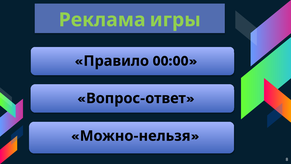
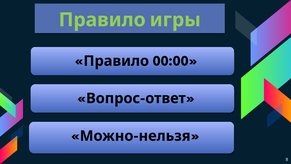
Реклама at (102, 20): Реклама -> Правило
